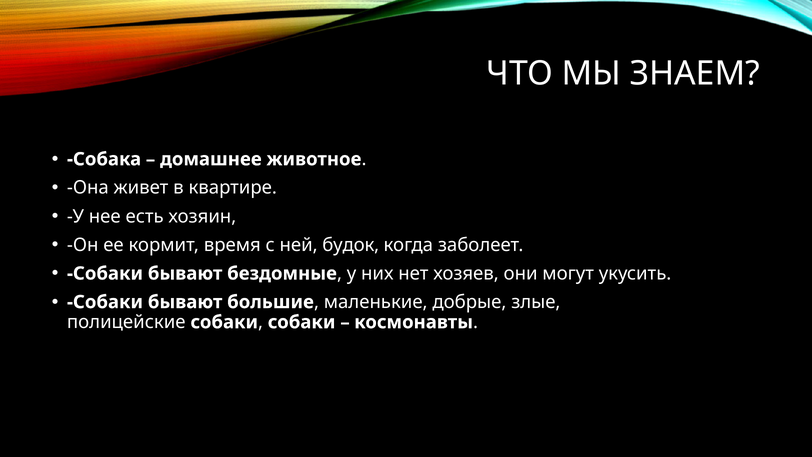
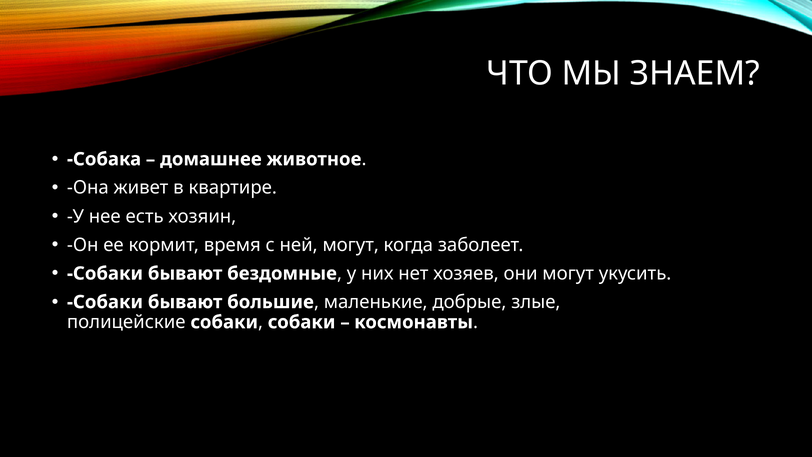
ней будок: будок -> могут
